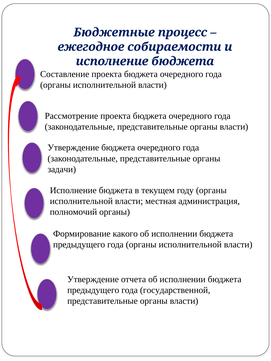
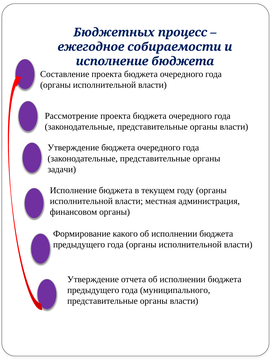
Бюджетные: Бюджетные -> Бюджетных
полномочий: полномочий -> финансовом
государственной: государственной -> муниципального
